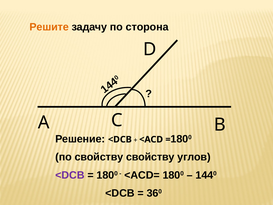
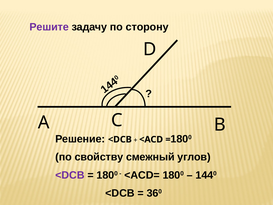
Решите colour: orange -> purple
сторона: сторона -> сторону
свойству свойству: свойству -> смежный
